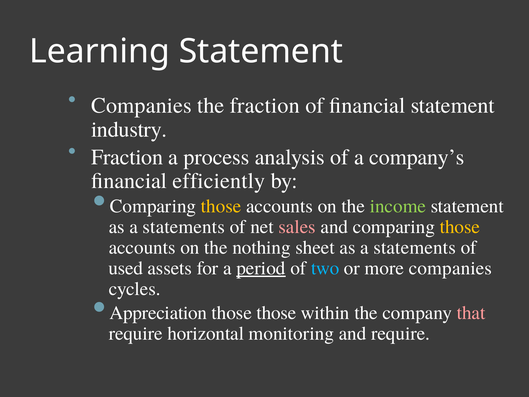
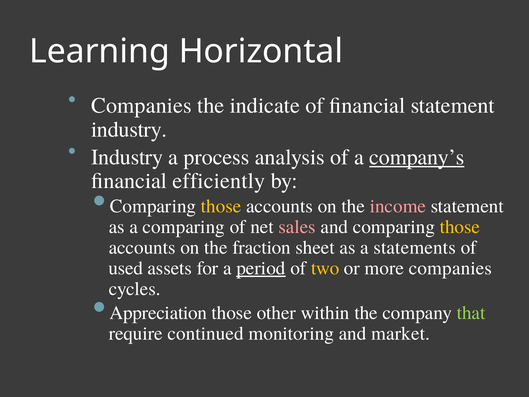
Learning Statement: Statement -> Horizontal
the fraction: fraction -> indicate
Fraction at (127, 157): Fraction -> Industry
company’s underline: none -> present
income colour: light green -> pink
statements at (184, 227): statements -> comparing
nothing: nothing -> fraction
two colour: light blue -> yellow
those those: those -> other
that colour: pink -> light green
horizontal: horizontal -> continued
and require: require -> market
